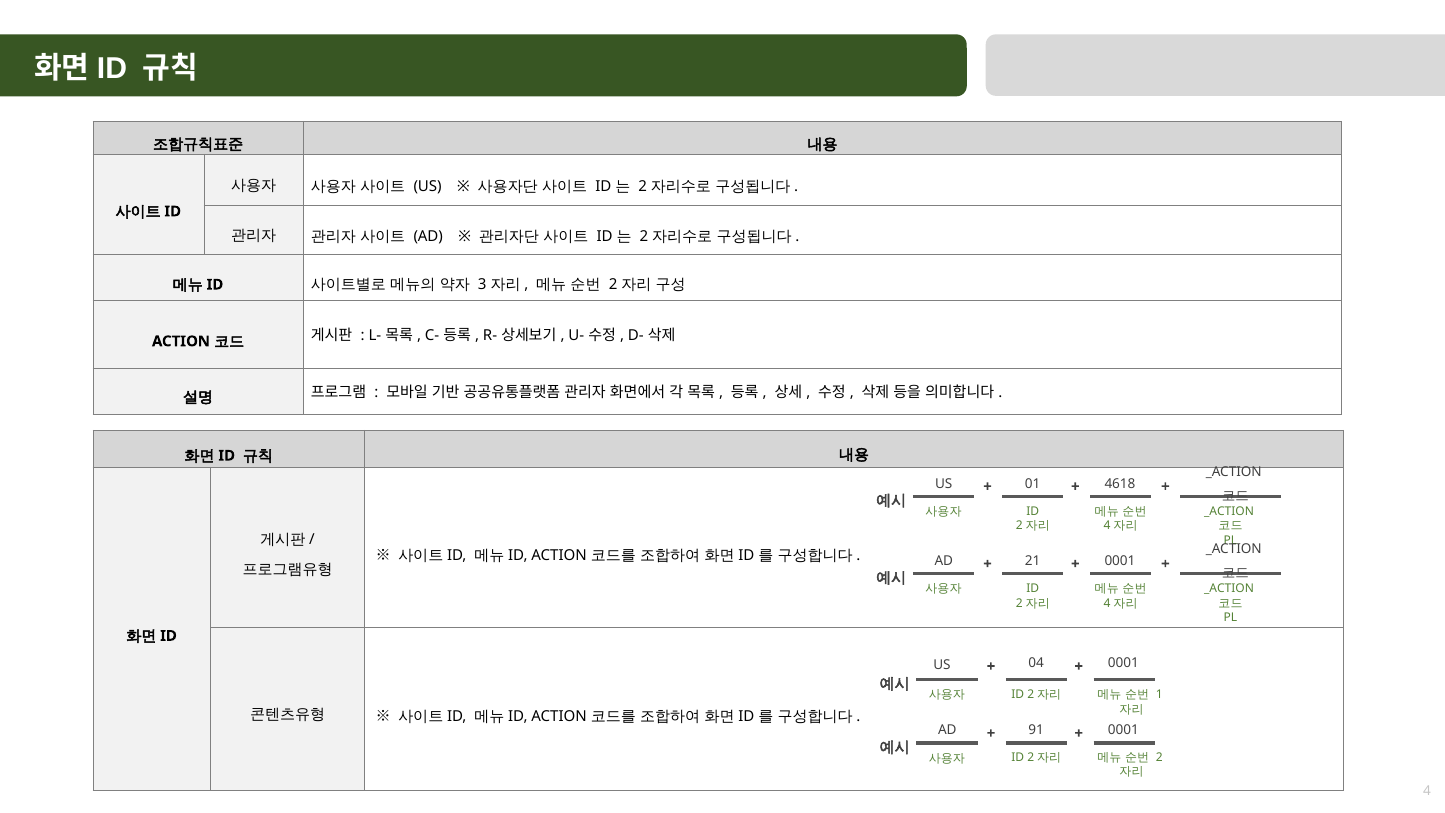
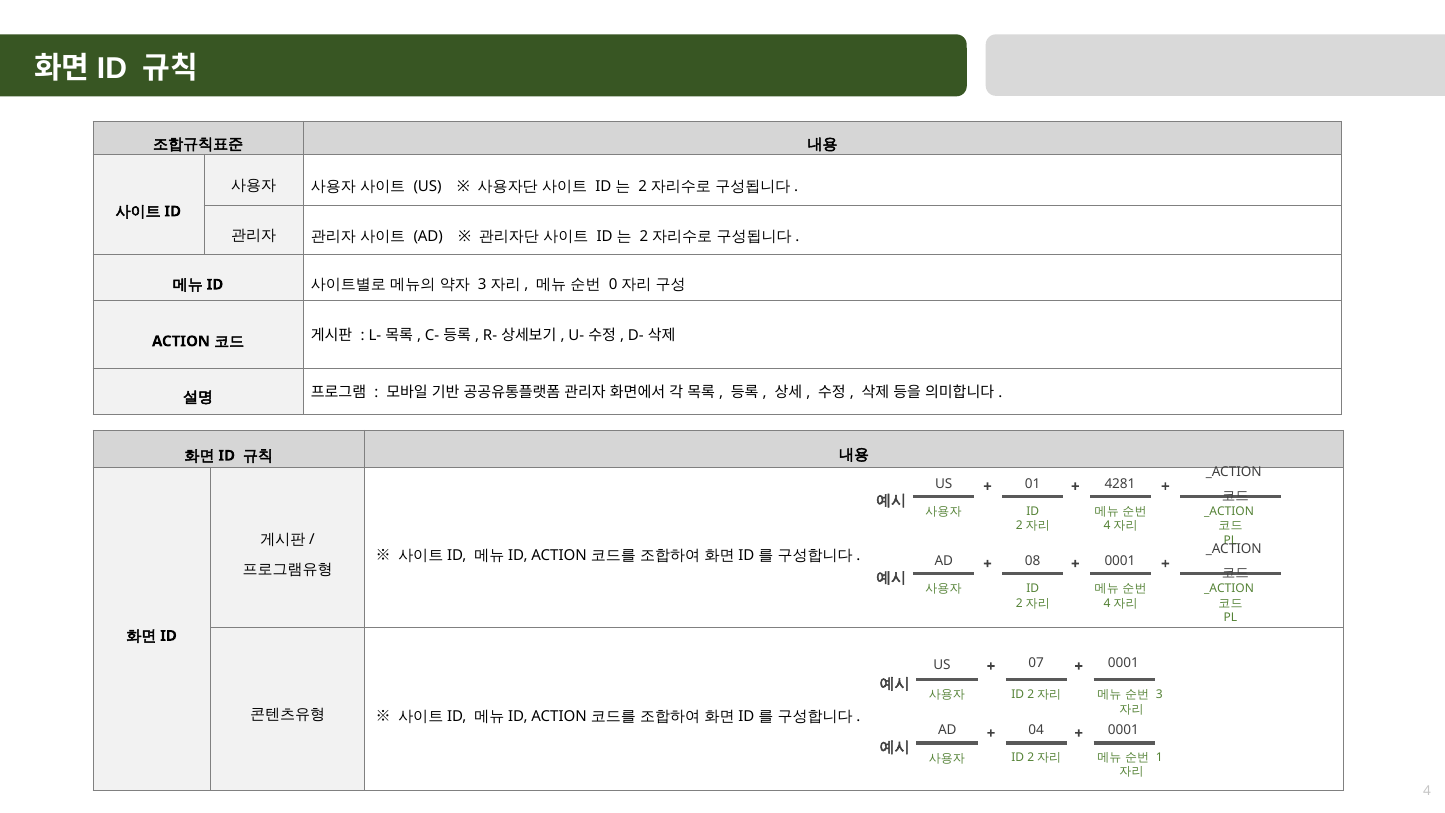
2 at (613, 285): 2 -> 0
4618: 4618 -> 4281
21: 21 -> 08
04: 04 -> 07
1 at (1159, 695): 1 -> 3
91: 91 -> 04
2 at (1159, 757): 2 -> 1
